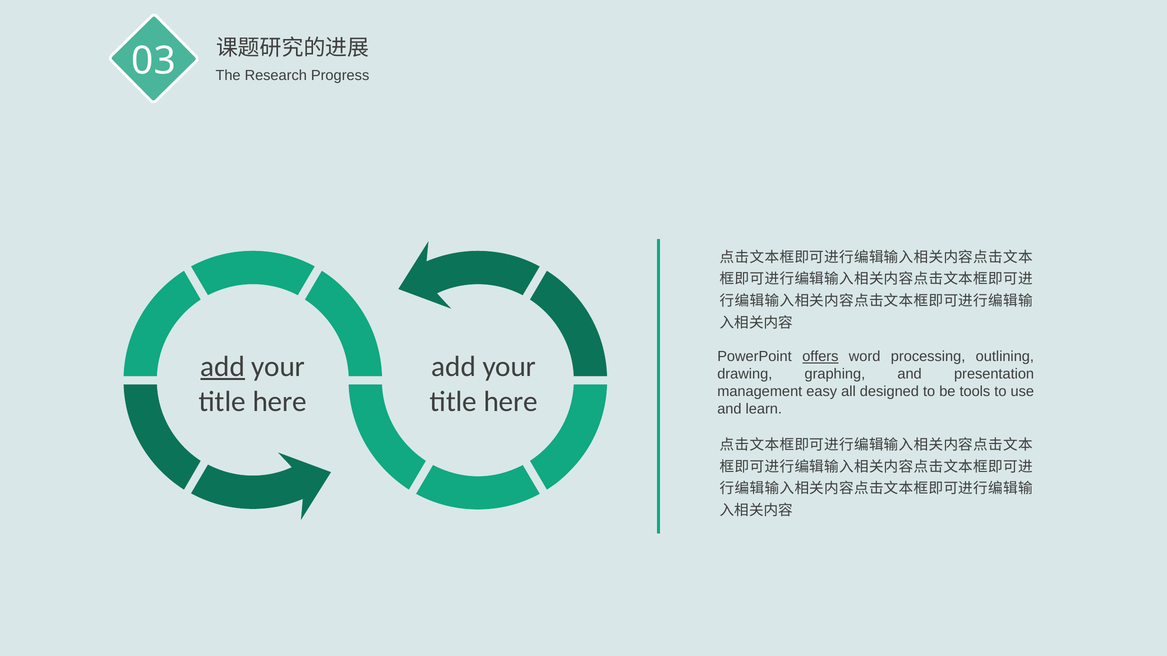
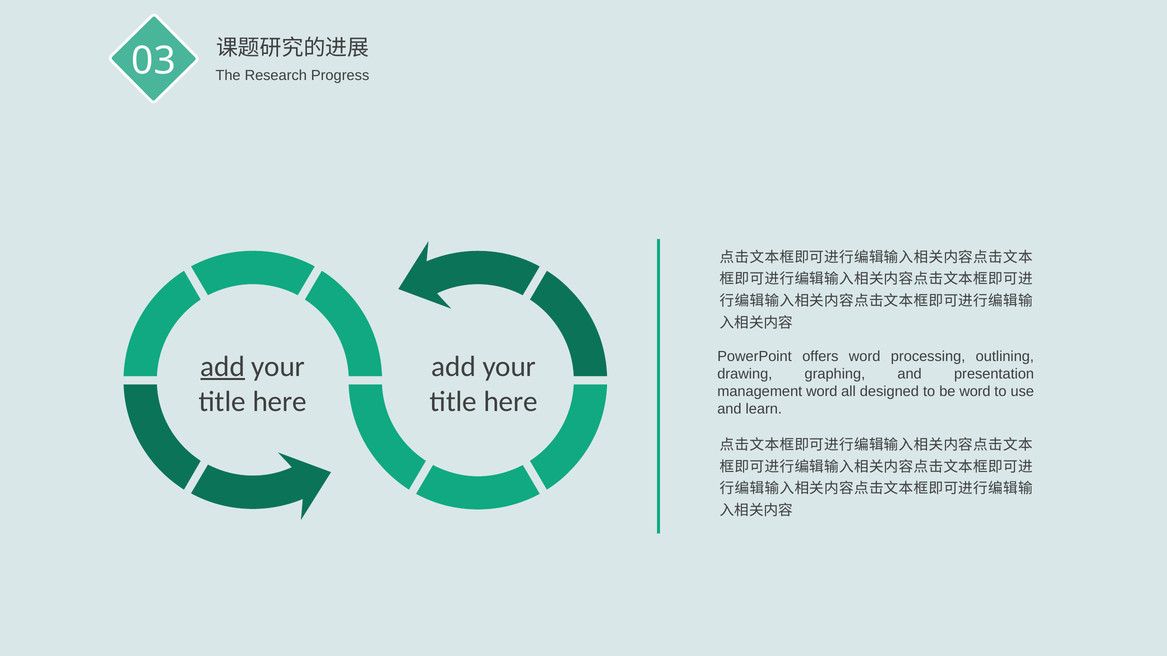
offers underline: present -> none
management easy: easy -> word
be tools: tools -> word
